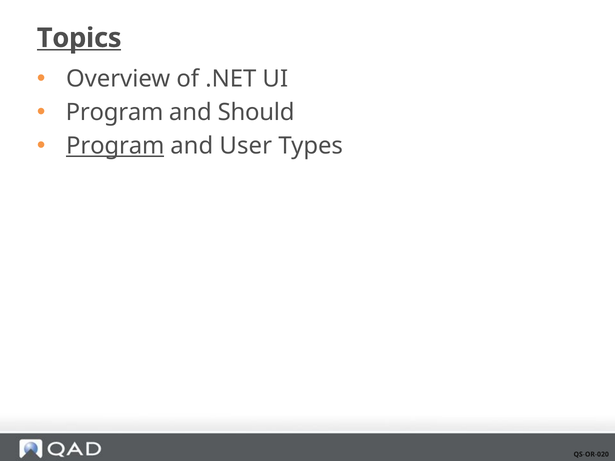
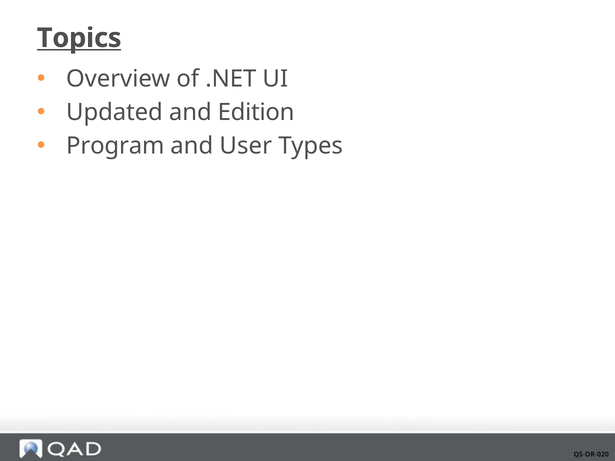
Program at (115, 113): Program -> Updated
Should: Should -> Edition
Program at (115, 146) underline: present -> none
